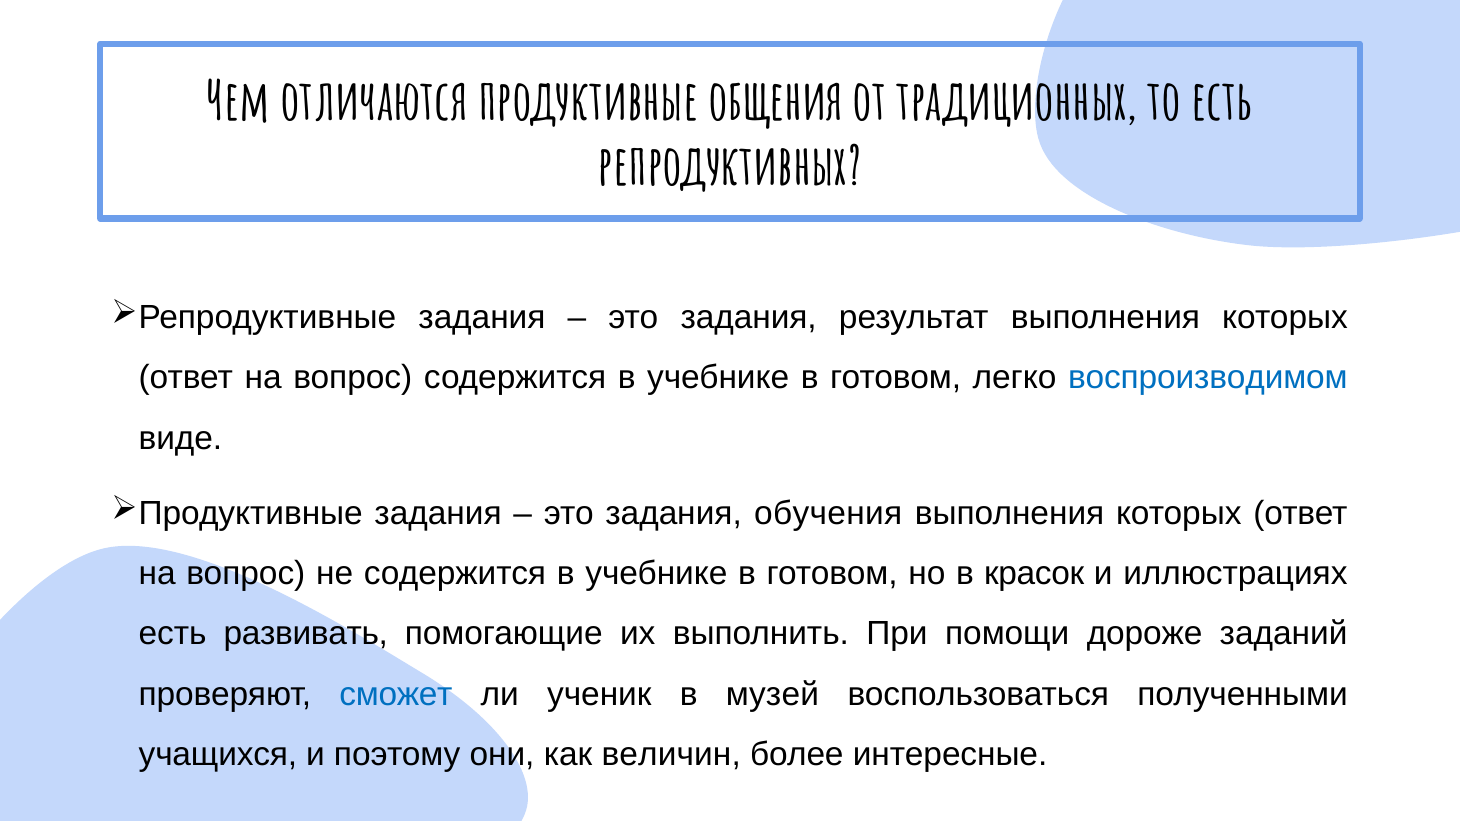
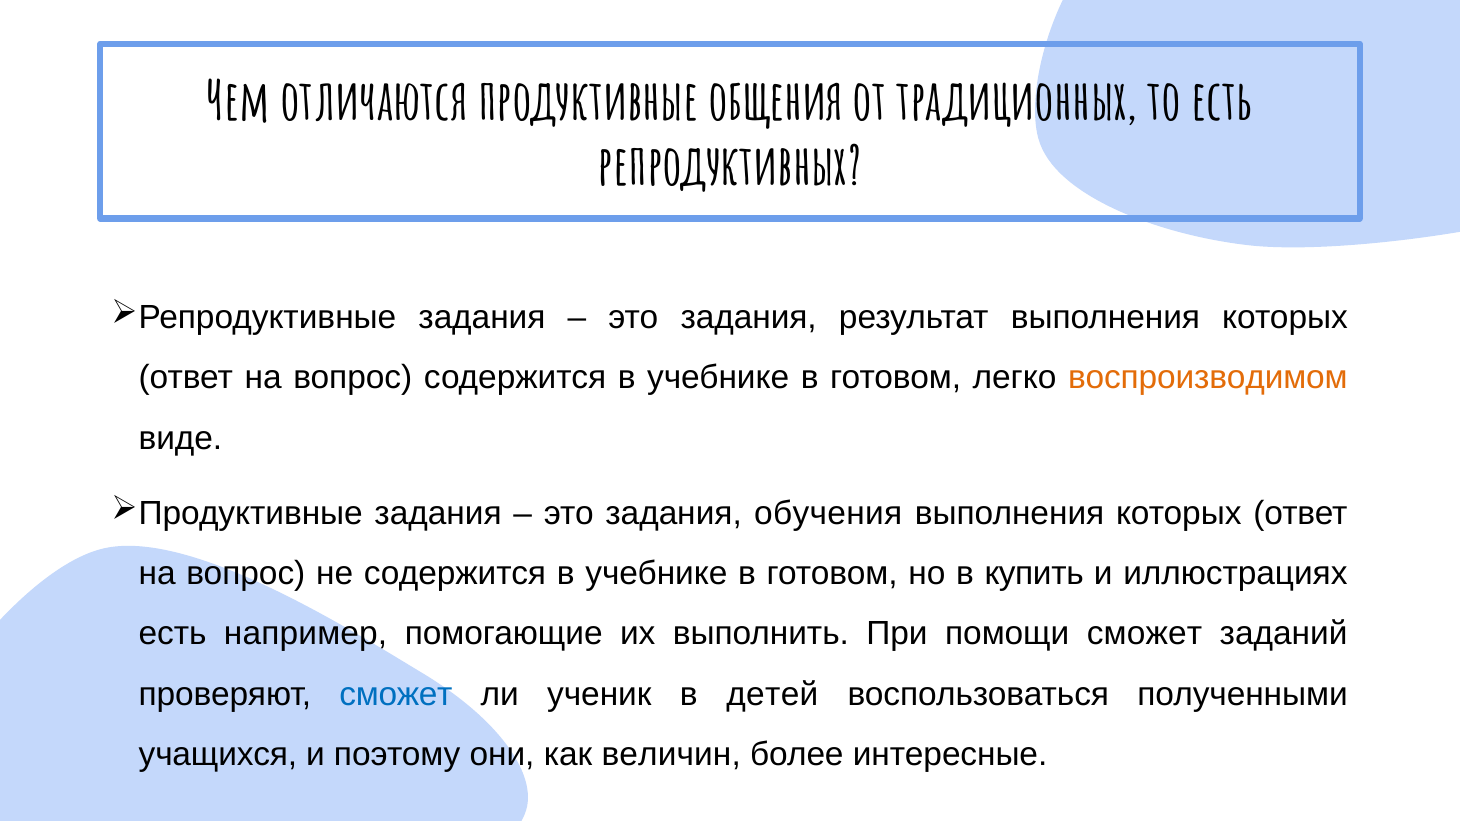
воспроизводимом colour: blue -> orange
красок: красок -> купить
развивать: развивать -> например
помощи дороже: дороже -> сможет
музей: музей -> детей
